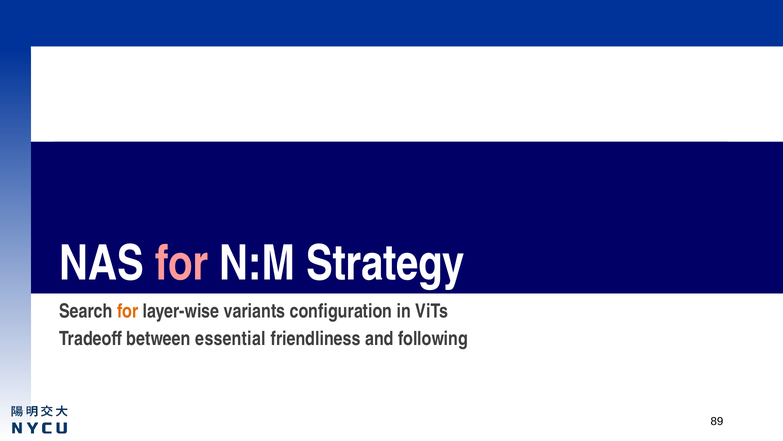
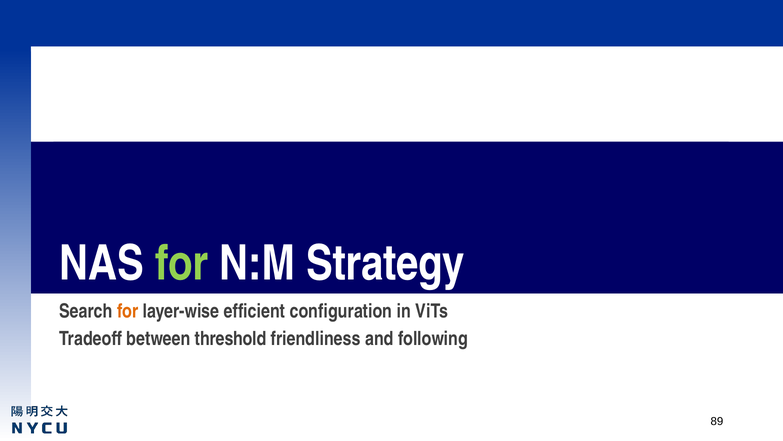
for at (182, 263) colour: pink -> light green
variants: variants -> efficient
essential: essential -> threshold
